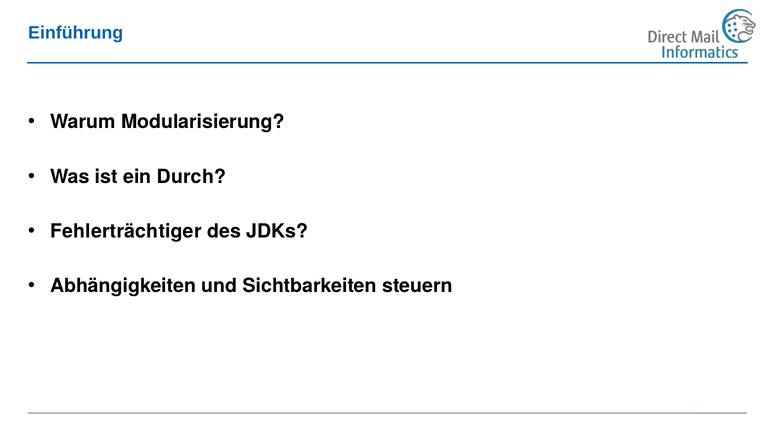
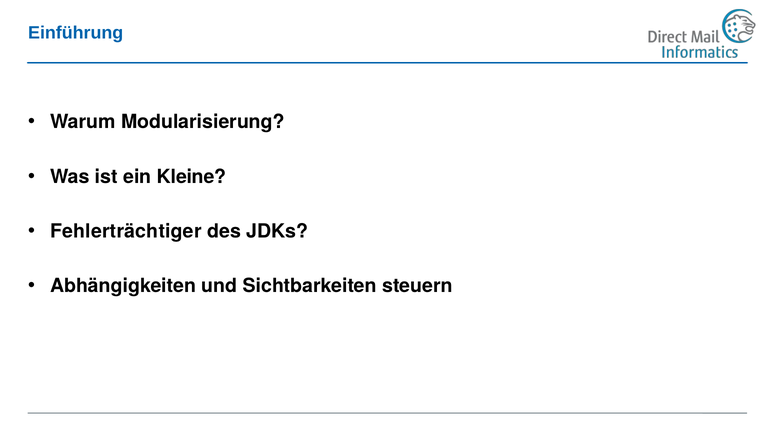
Durch: Durch -> Kleine
